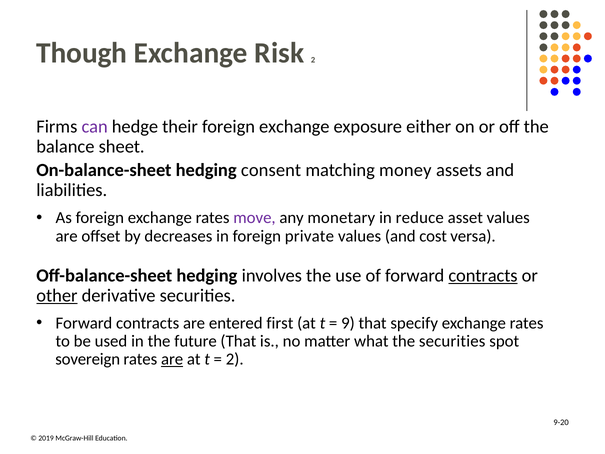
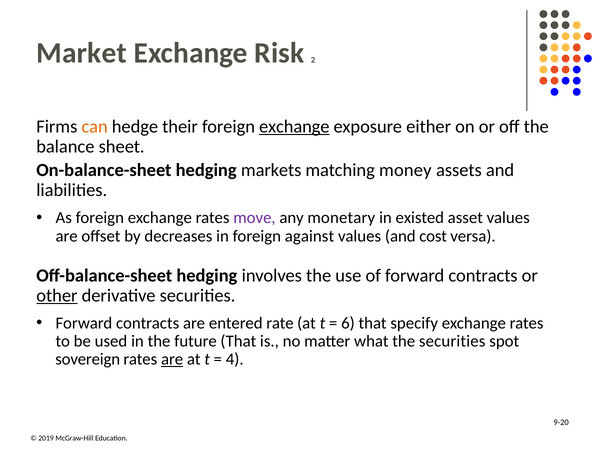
Though: Though -> Market
can colour: purple -> orange
exchange at (294, 127) underline: none -> present
consent: consent -> markets
reduce: reduce -> existed
private: private -> against
contracts at (483, 275) underline: present -> none
first: first -> rate
9: 9 -> 6
2 at (235, 359): 2 -> 4
